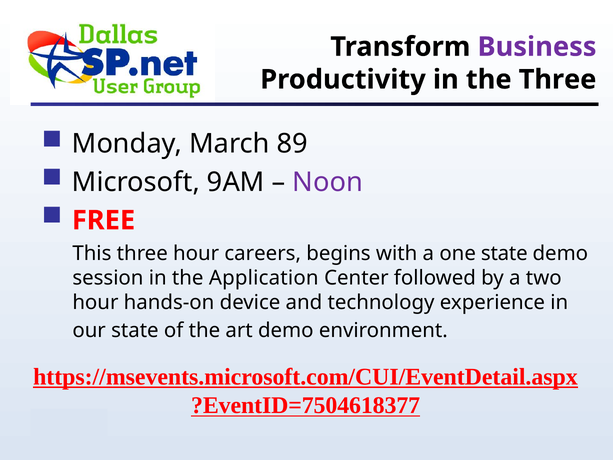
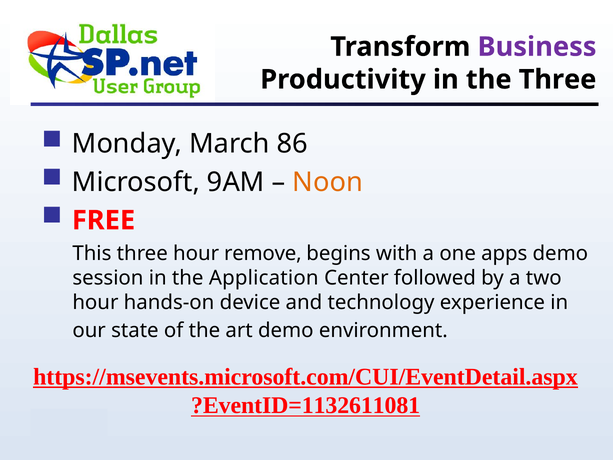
89: 89 -> 86
Noon colour: purple -> orange
careers: careers -> remove
one state: state -> apps
?EventID=7504618377: ?EventID=7504618377 -> ?EventID=1132611081
